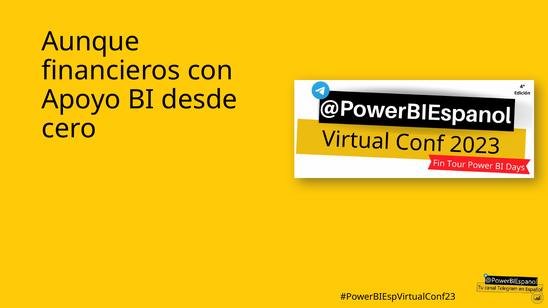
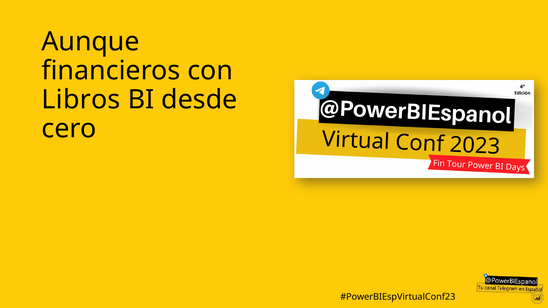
Apoyo: Apoyo -> Libros
